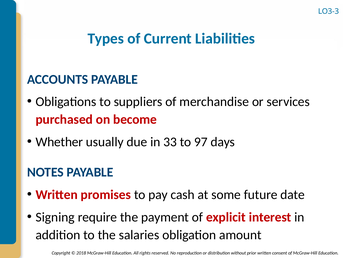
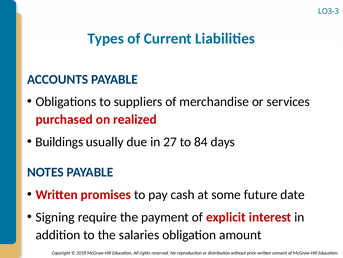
become: become -> realized
Whether: Whether -> Buildings
33: 33 -> 27
97: 97 -> 84
